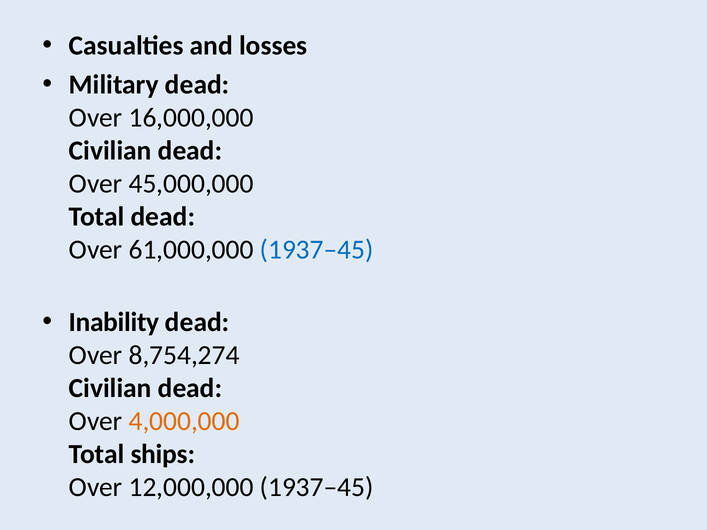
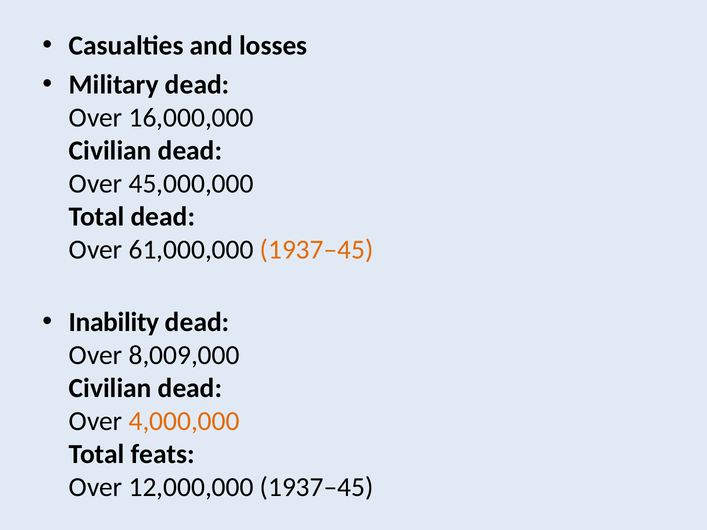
1937–45 at (317, 250) colour: blue -> orange
8,754,274: 8,754,274 -> 8,009,000
ships: ships -> feats
